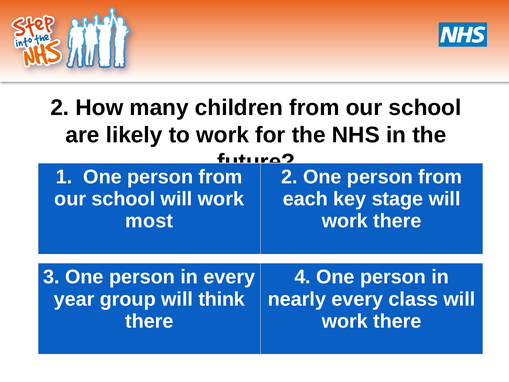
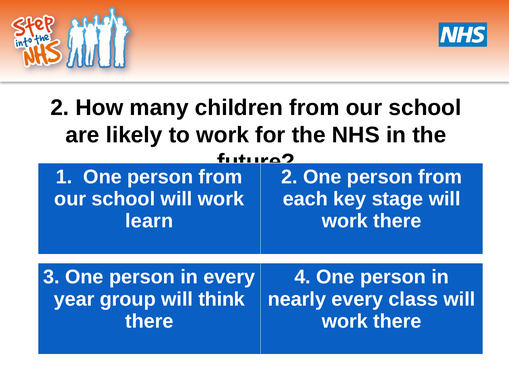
most: most -> learn
